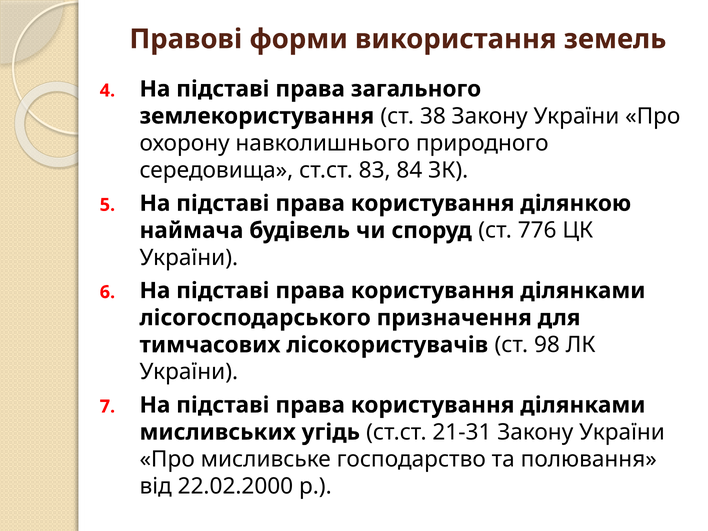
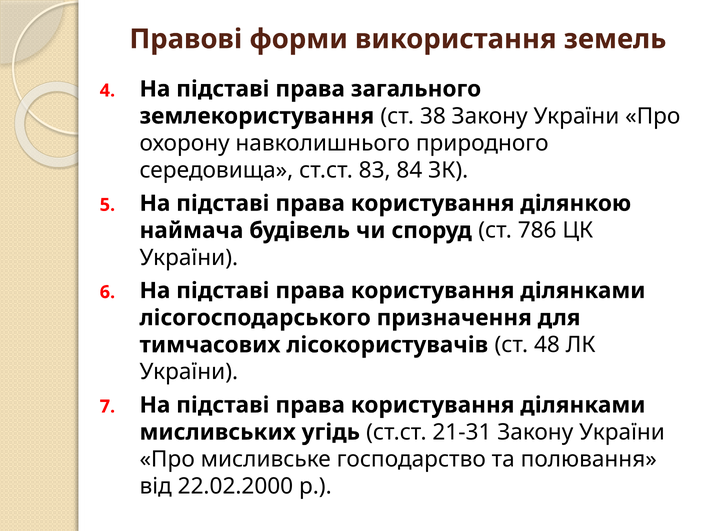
776: 776 -> 786
98: 98 -> 48
